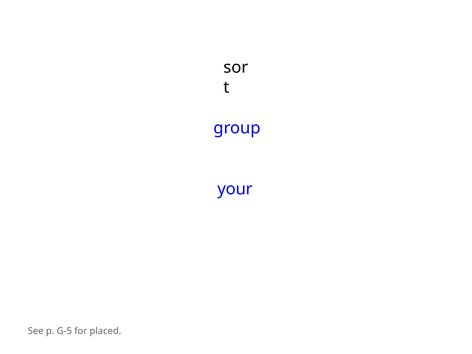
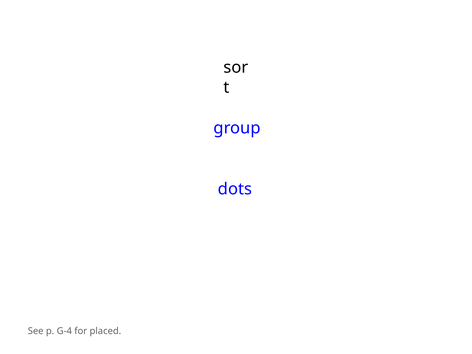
your: your -> dots
G-5: G-5 -> G-4
